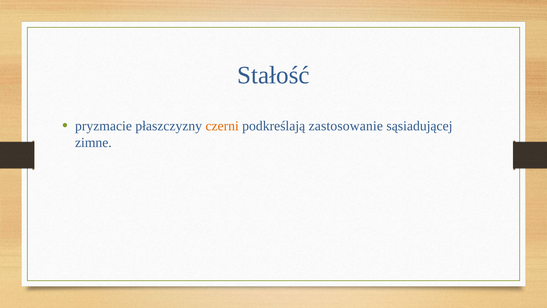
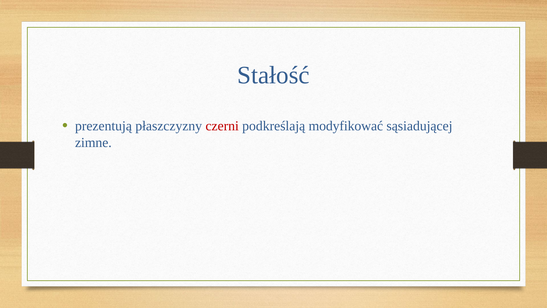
pryzmacie: pryzmacie -> prezentują
czerni colour: orange -> red
zastosowanie: zastosowanie -> modyfikować
